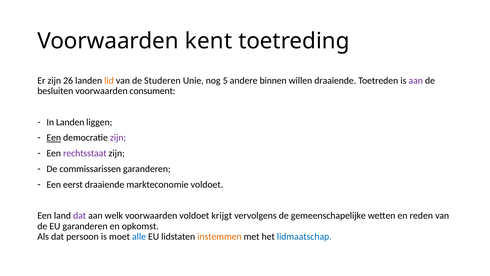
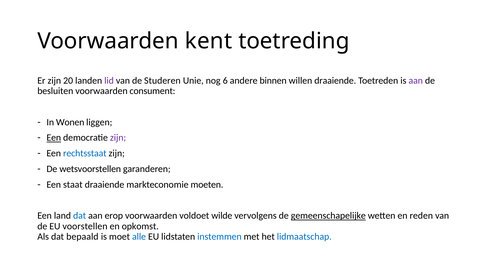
26: 26 -> 20
lid colour: orange -> purple
5: 5 -> 6
In Landen: Landen -> Wonen
rechtsstaat colour: purple -> blue
commissarissen: commissarissen -> wetsvoorstellen
eerst: eerst -> staat
markteconomie voldoet: voldoet -> moeten
dat at (80, 215) colour: purple -> blue
welk: welk -> erop
krijgt: krijgt -> wilde
gemeenschapelijke underline: none -> present
EU garanderen: garanderen -> voorstellen
persoon: persoon -> bepaald
instemmen colour: orange -> blue
